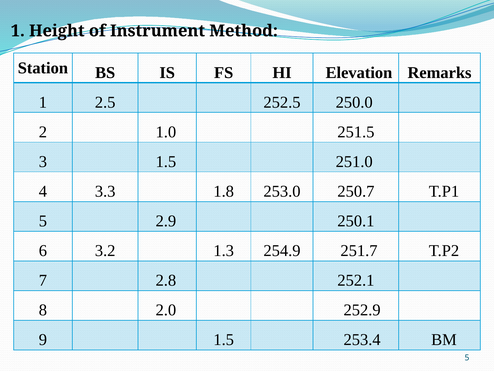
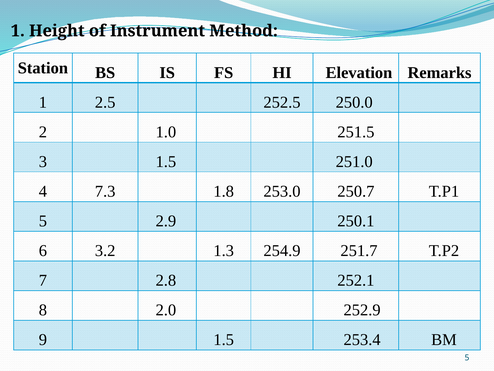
3.3: 3.3 -> 7.3
